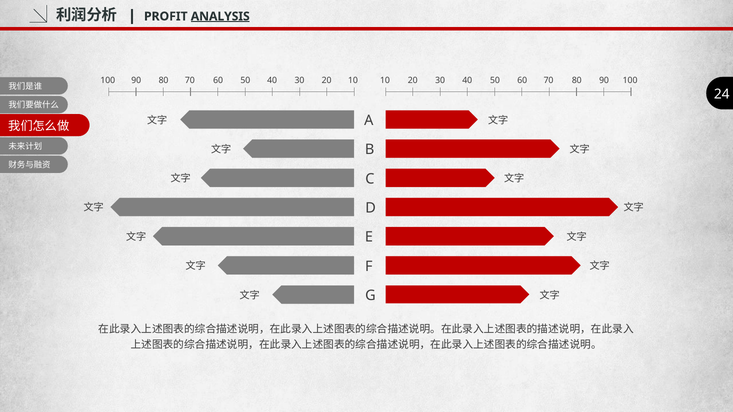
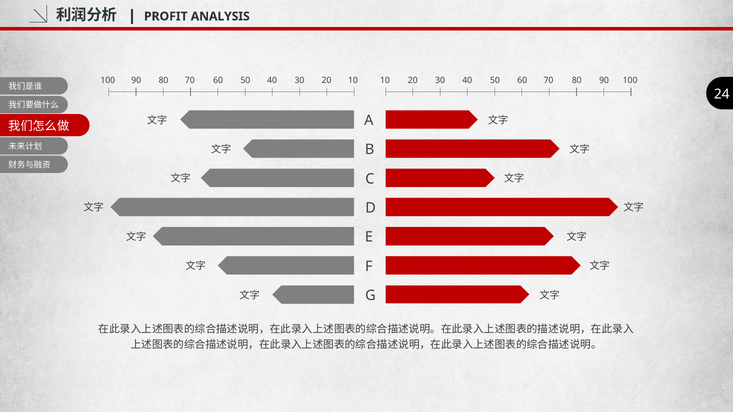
ANALYSIS underline: present -> none
